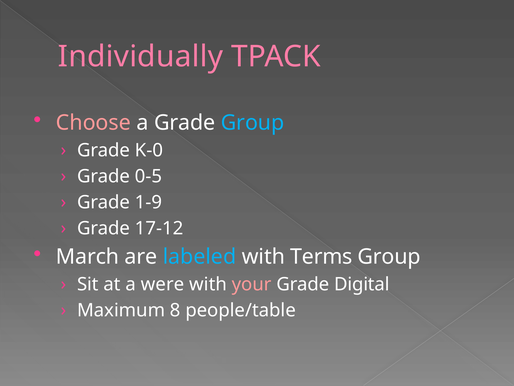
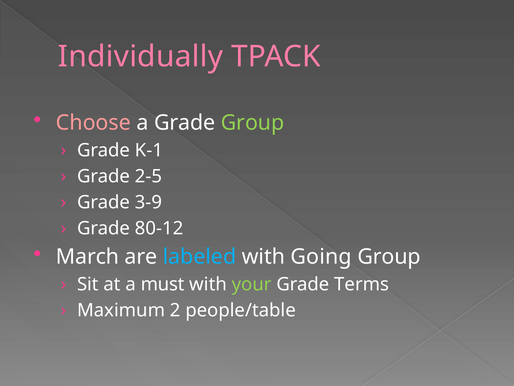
Group at (253, 123) colour: light blue -> light green
K-0: K-0 -> K-1
0-5: 0-5 -> 2-5
1-9: 1-9 -> 3-9
17-12: 17-12 -> 80-12
Terms: Terms -> Going
were: were -> must
your colour: pink -> light green
Digital: Digital -> Terms
8: 8 -> 2
